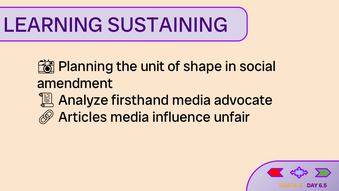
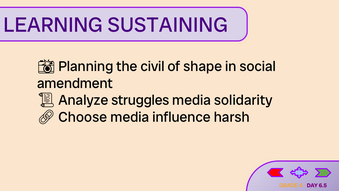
unit: unit -> civil
firsthand: firsthand -> struggles
advocate: advocate -> solidarity
Articles: Articles -> Choose
unfair: unfair -> harsh
